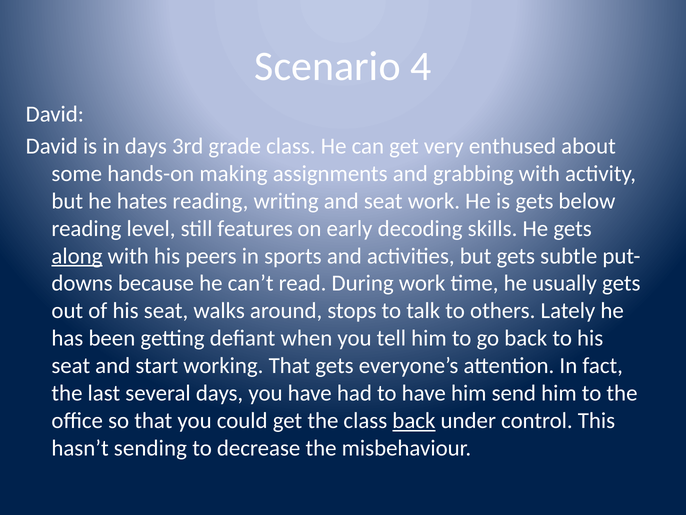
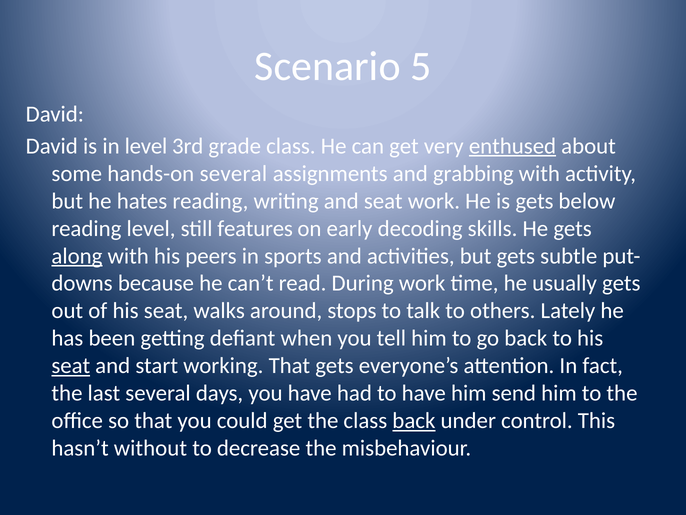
4: 4 -> 5
in days: days -> level
enthused underline: none -> present
hands-on making: making -> several
seat at (71, 365) underline: none -> present
sending: sending -> without
